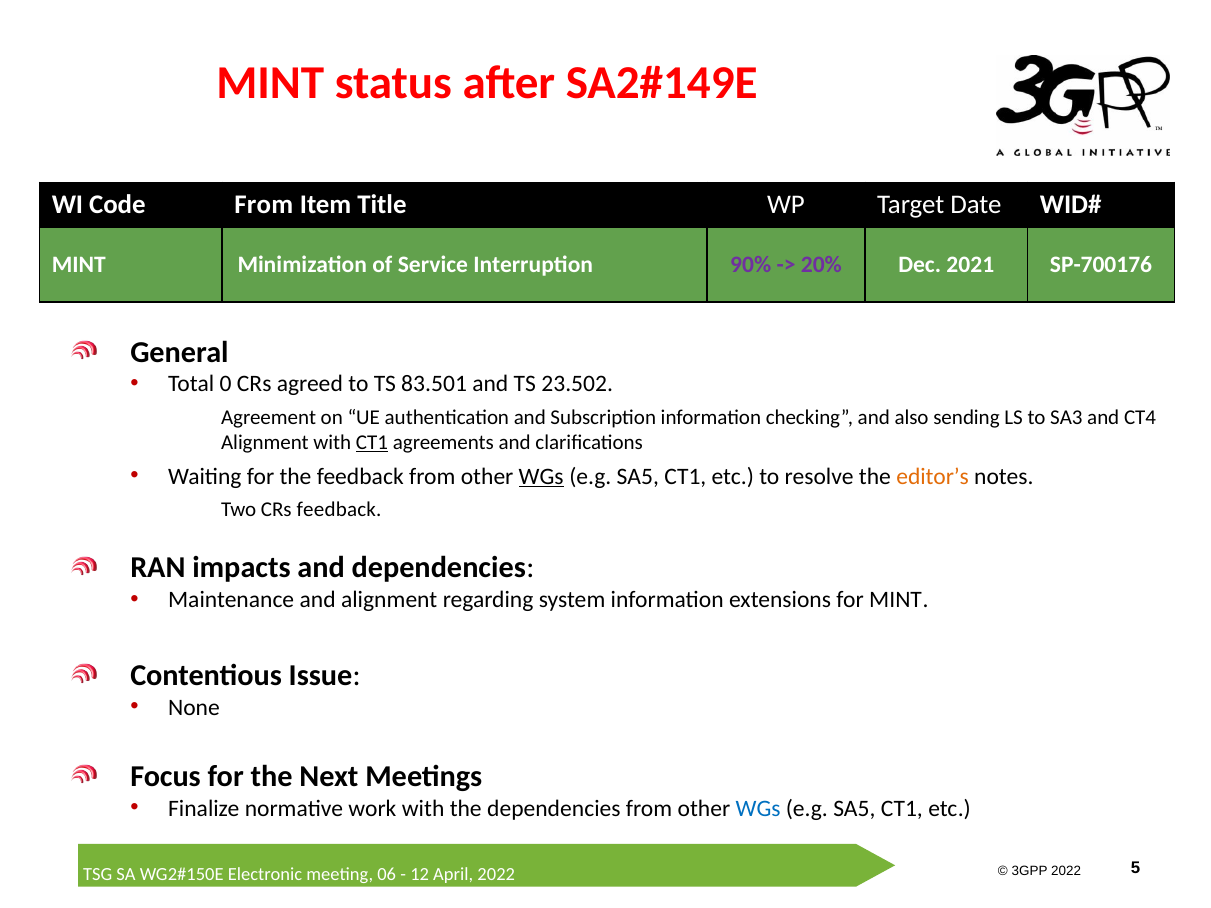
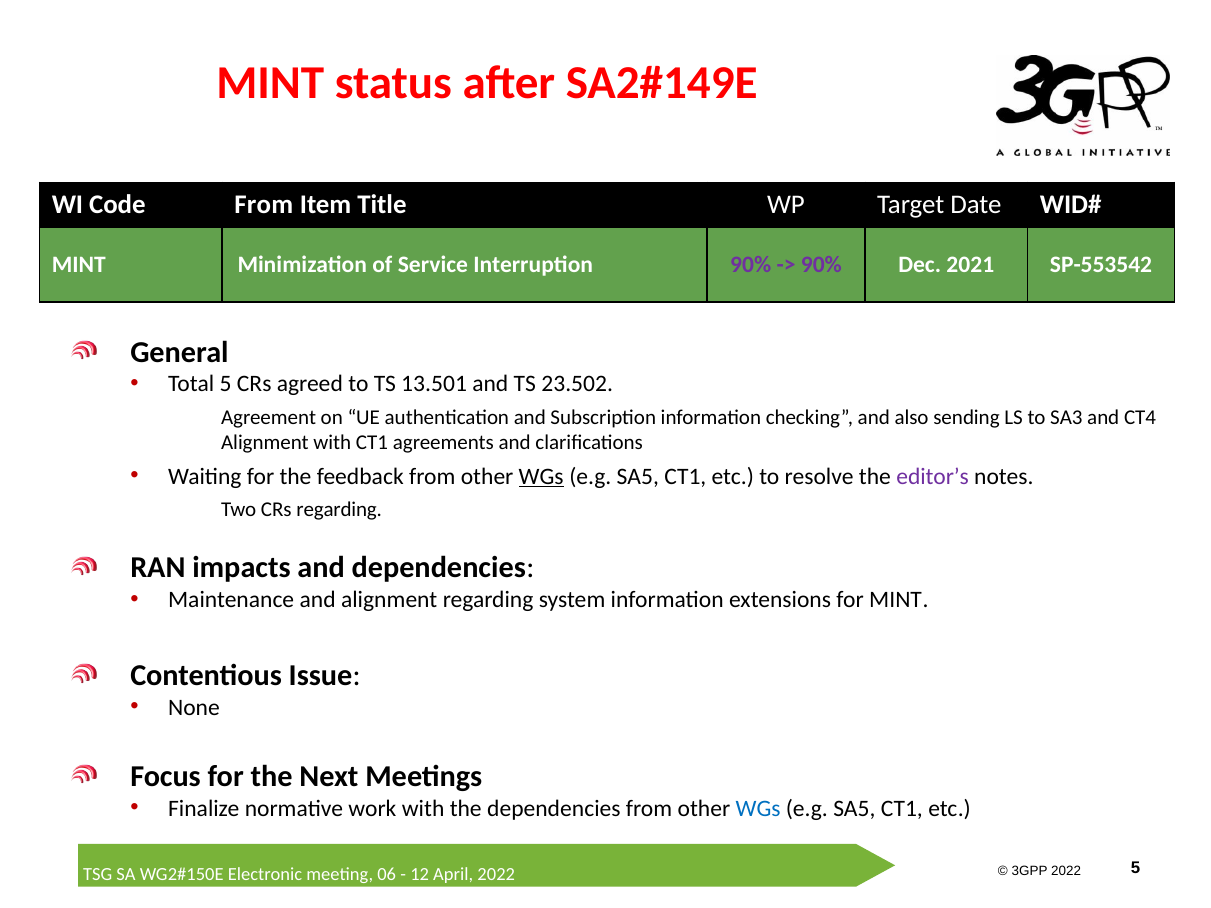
20% at (821, 265): 20% -> 90%
SP-700176: SP-700176 -> SP-553542
Total 0: 0 -> 5
83.501: 83.501 -> 13.501
CT1 at (372, 443) underline: present -> none
editor’s colour: orange -> purple
CRs feedback: feedback -> regarding
